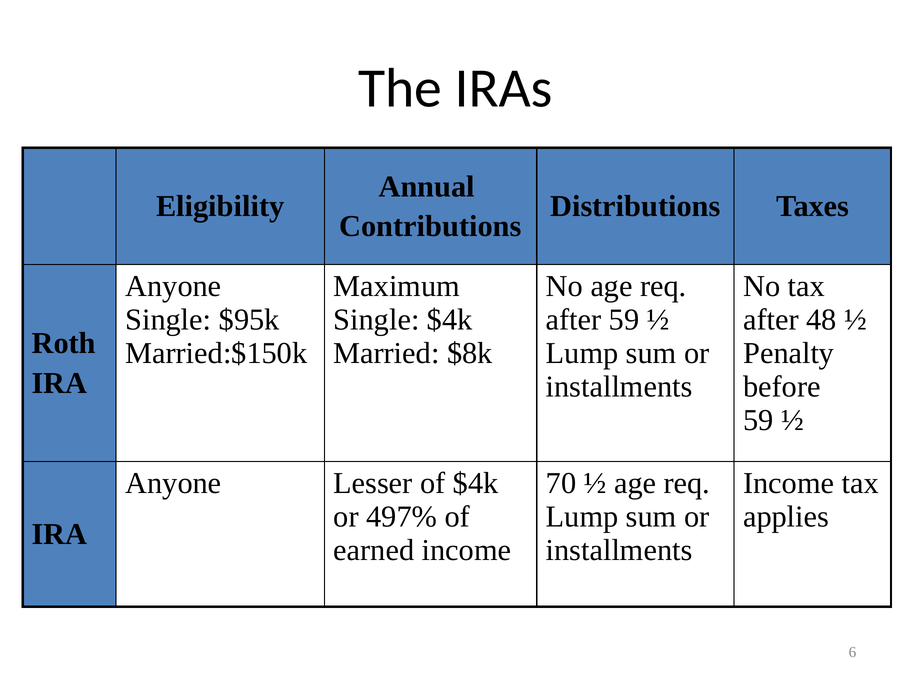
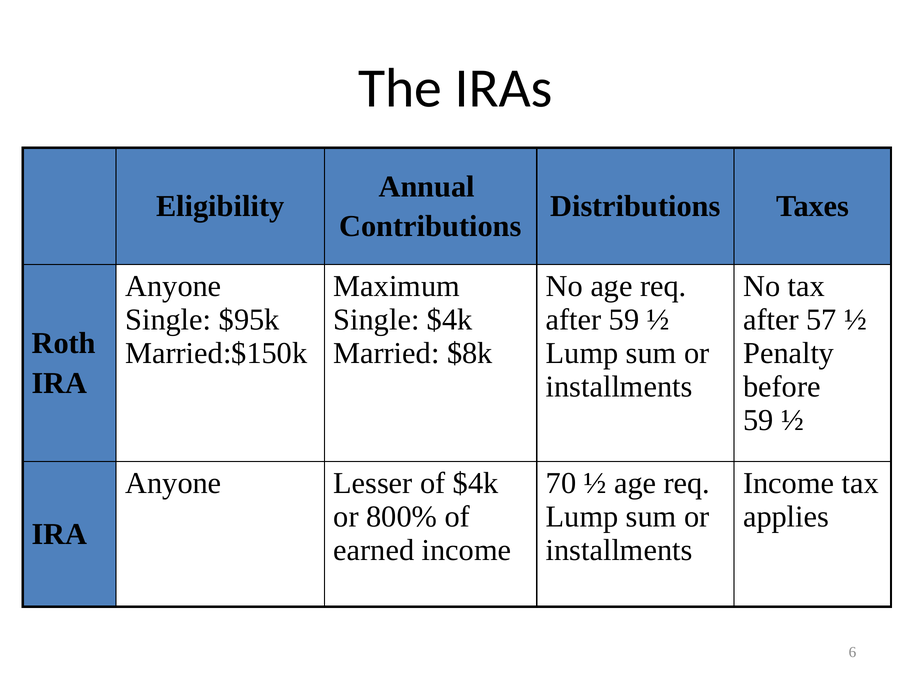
48: 48 -> 57
497%: 497% -> 800%
